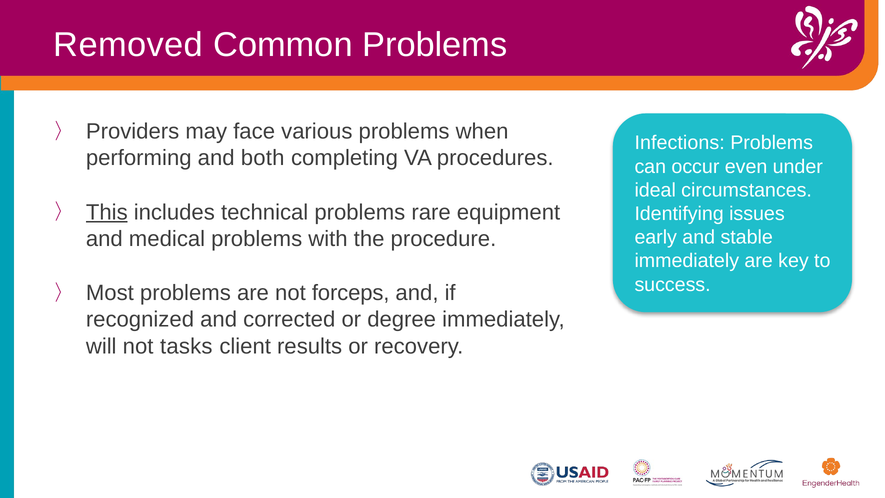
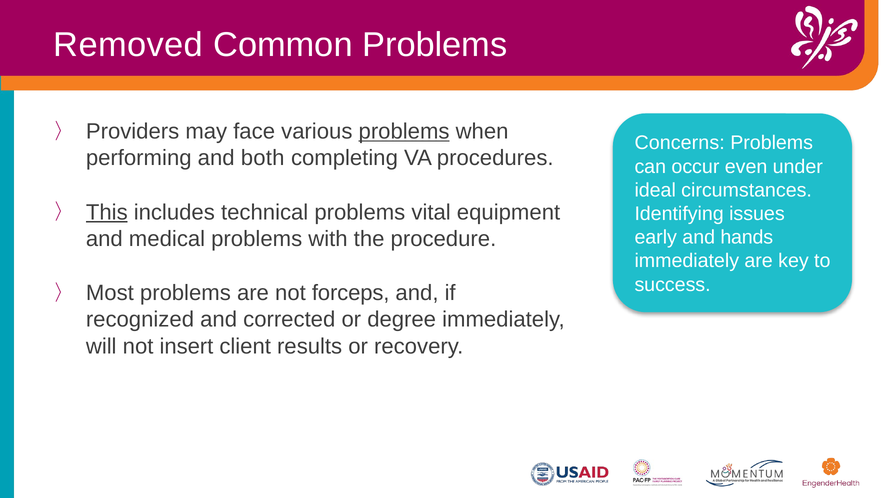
problems at (404, 131) underline: none -> present
Infections: Infections -> Concerns
rare: rare -> vital
stable: stable -> hands
tasks: tasks -> insert
